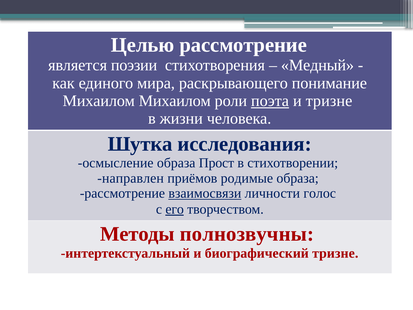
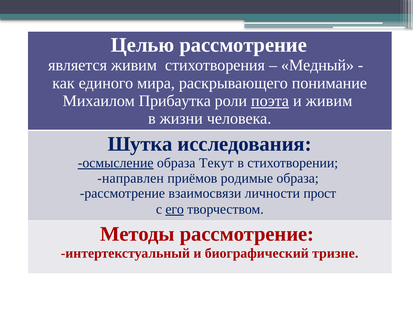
является поэзии: поэзии -> живим
Михаилом Михаилом: Михаилом -> Прибаутка
и тризне: тризне -> живим
осмысление underline: none -> present
Прост: Прост -> Текут
взаимосвязи underline: present -> none
голос: голос -> прост
Методы полнозвучны: полнозвучны -> рассмотрение
